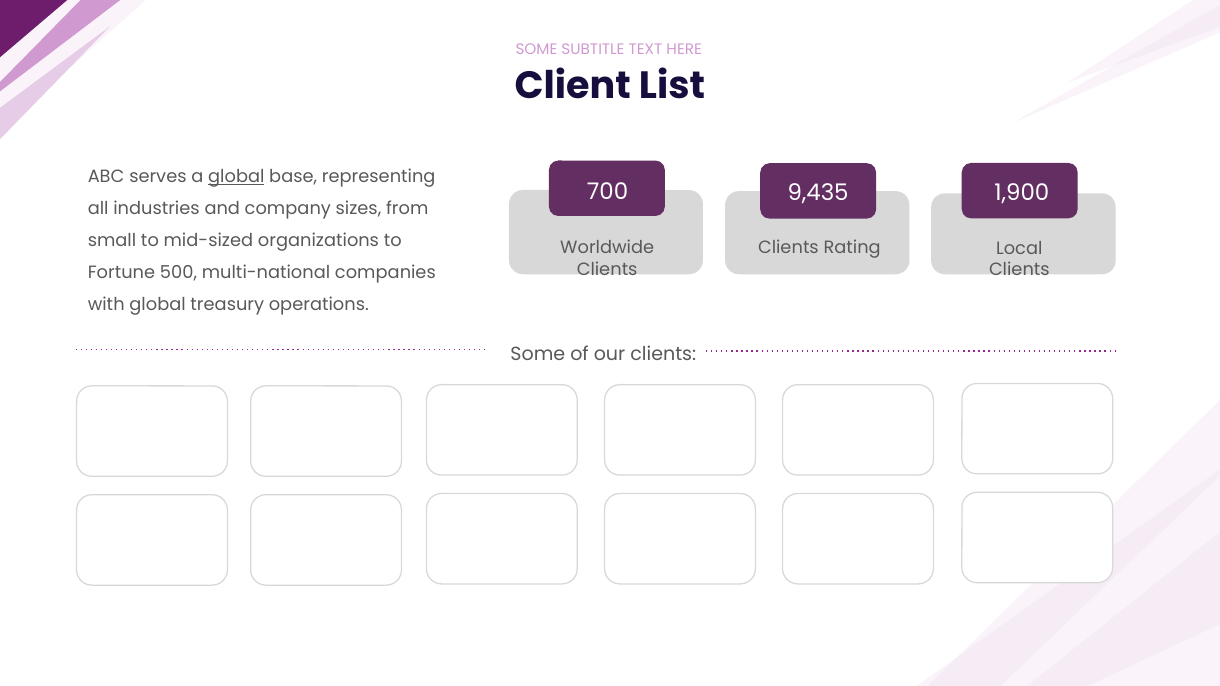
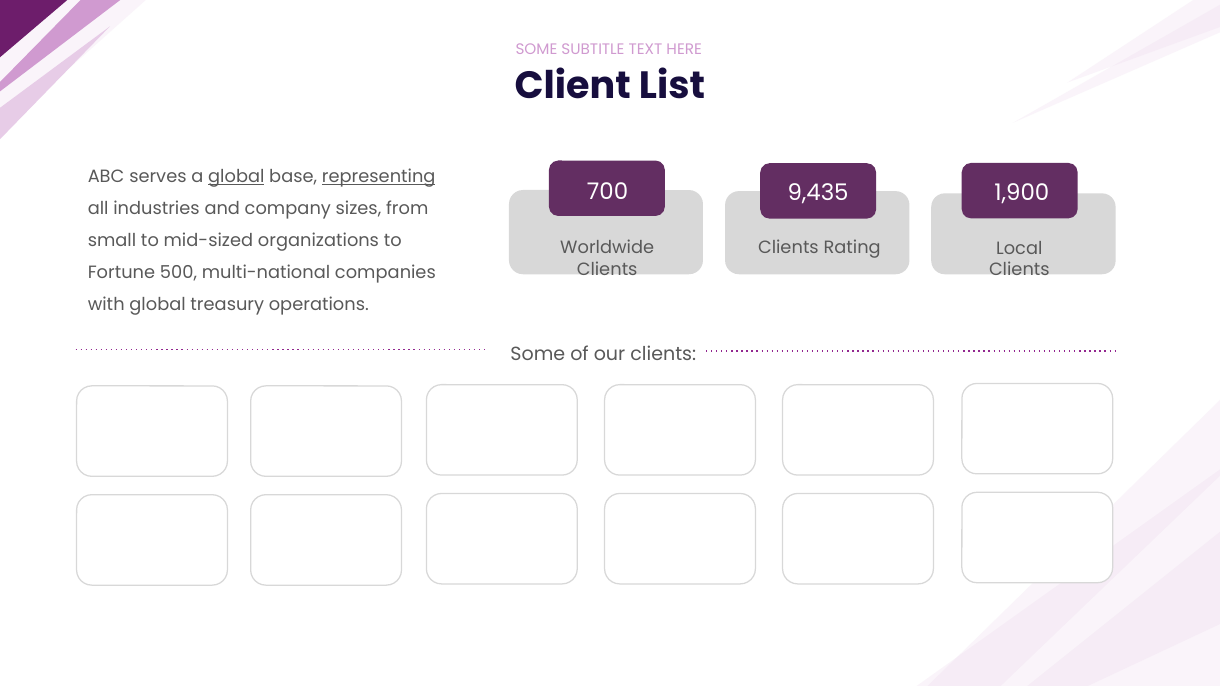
representing underline: none -> present
